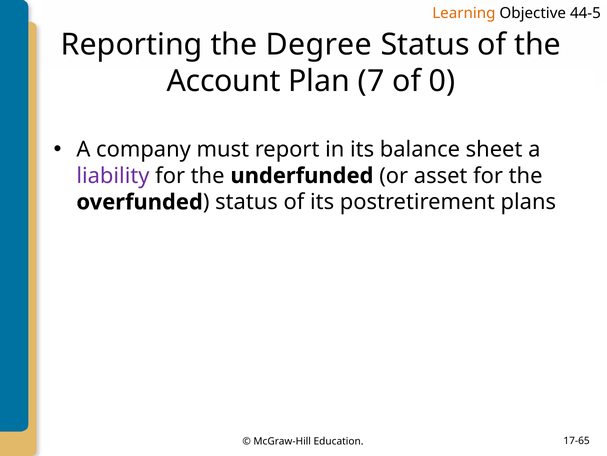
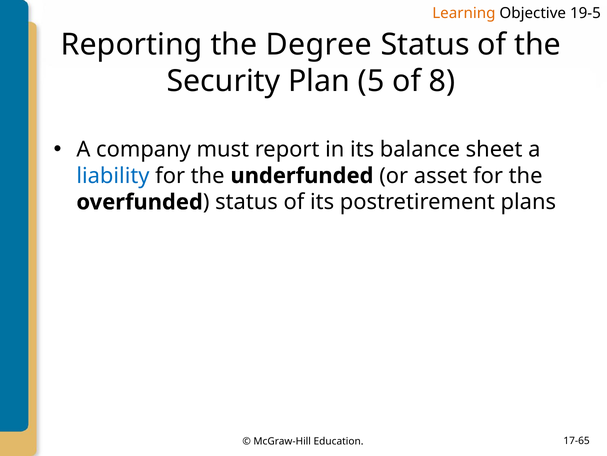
44-5: 44-5 -> 19-5
Account: Account -> Security
7: 7 -> 5
0: 0 -> 8
liability colour: purple -> blue
